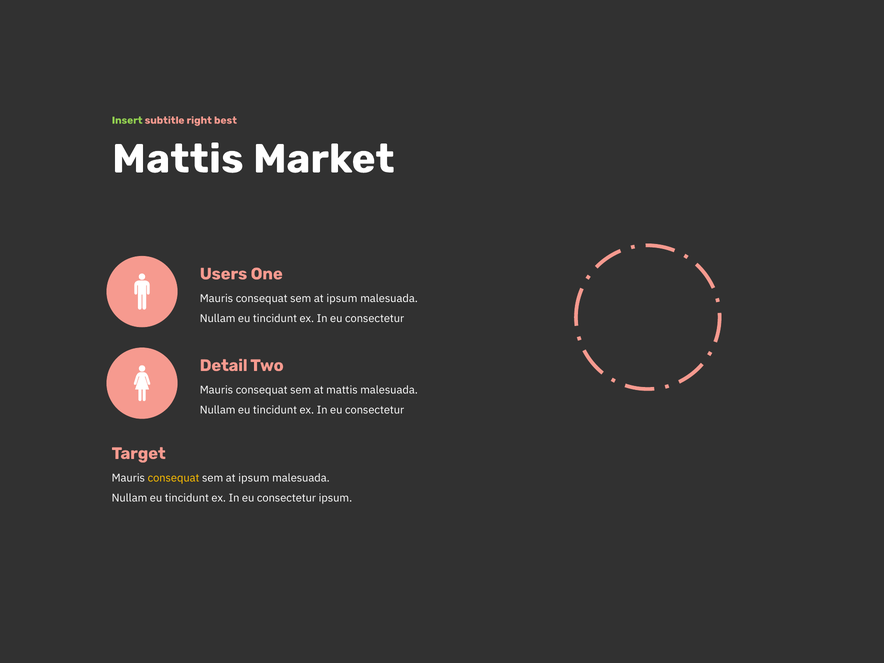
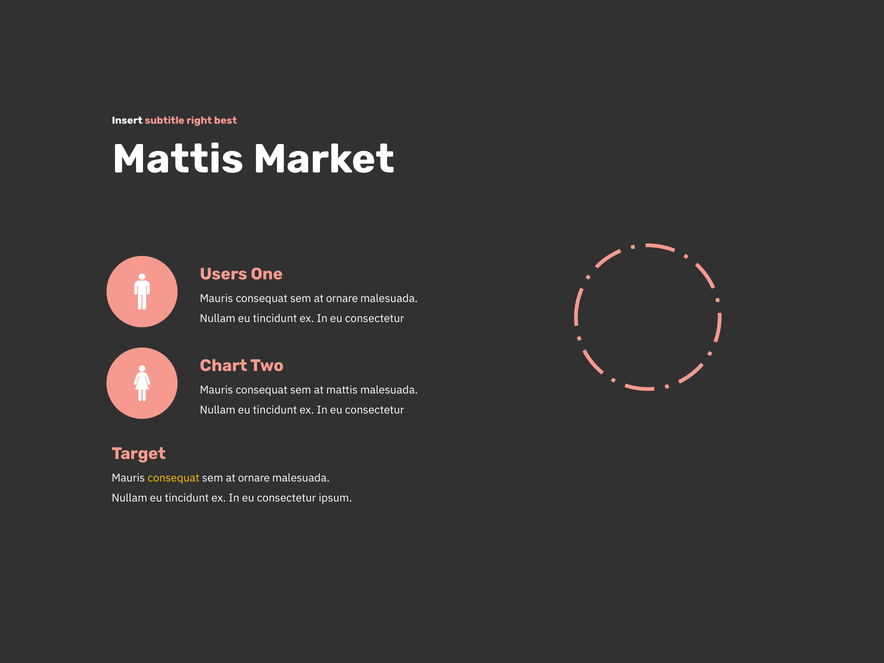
Insert colour: light green -> white
ipsum at (342, 298): ipsum -> ornare
Detail: Detail -> Chart
ipsum at (254, 478): ipsum -> ornare
